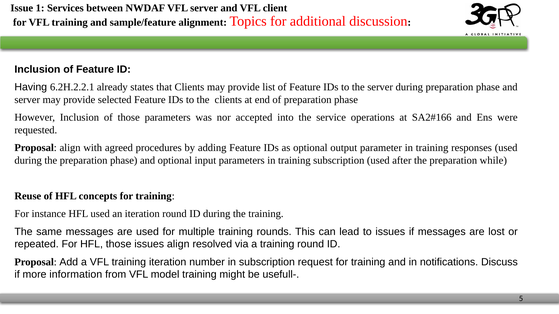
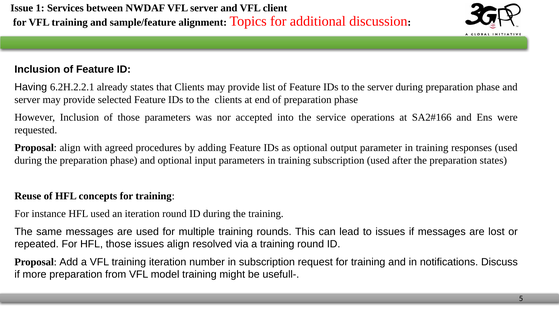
preparation while: while -> states
more information: information -> preparation
